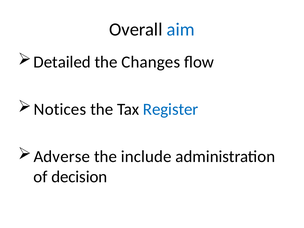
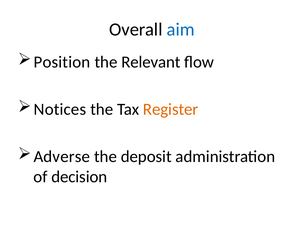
Detailed: Detailed -> Position
Changes: Changes -> Relevant
Register colour: blue -> orange
include: include -> deposit
